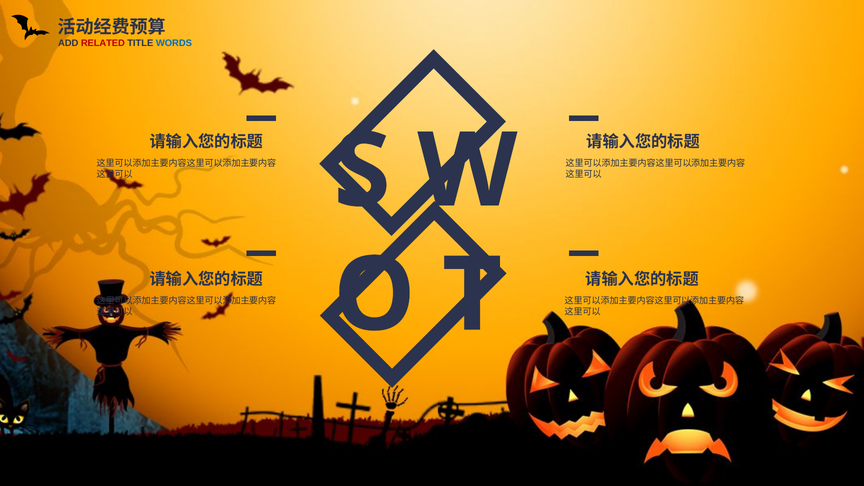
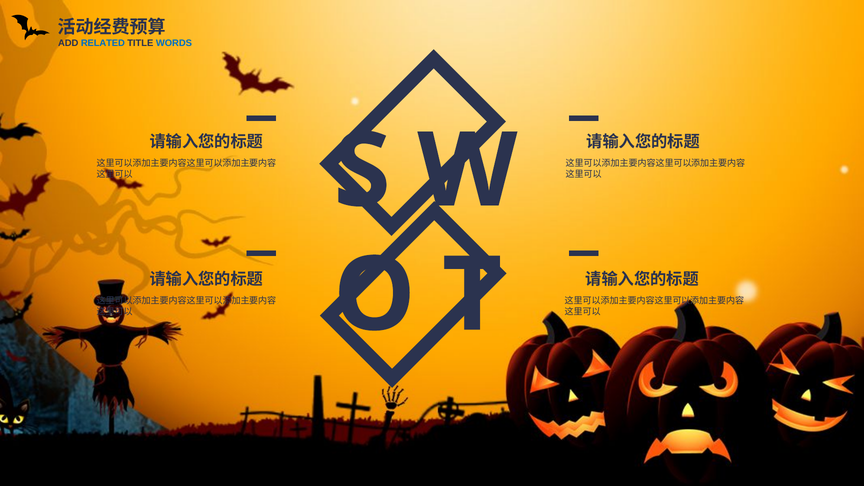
RELATED colour: red -> blue
